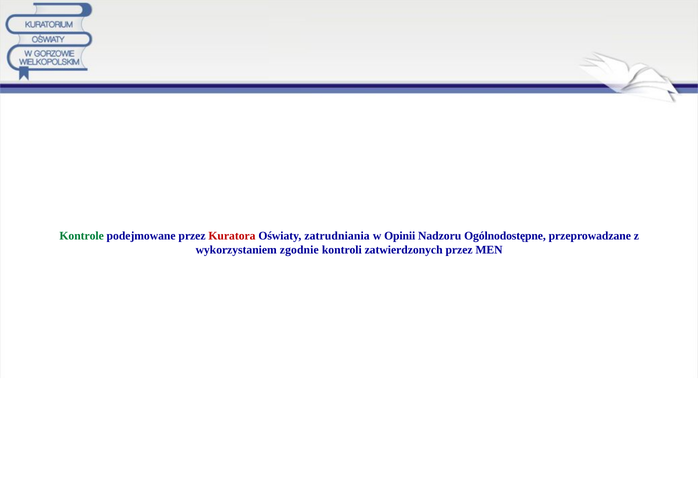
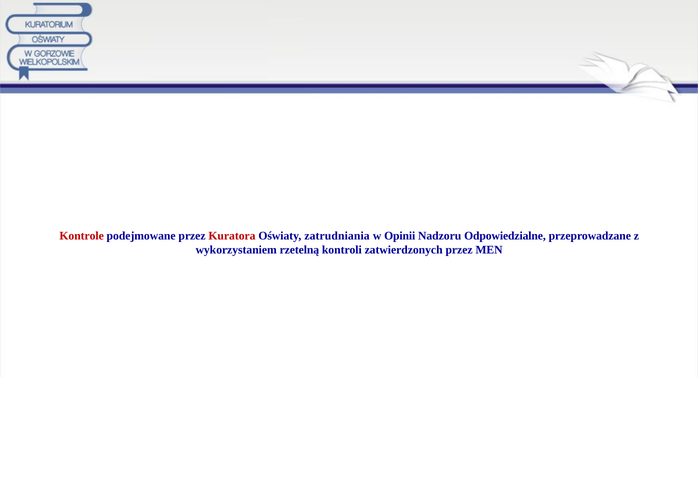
Kontrole colour: green -> red
Ogólnodostępne: Ogólnodostępne -> Odpowiedzialne
zgodnie: zgodnie -> rzetelną
